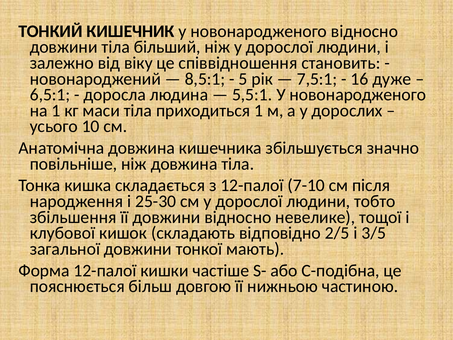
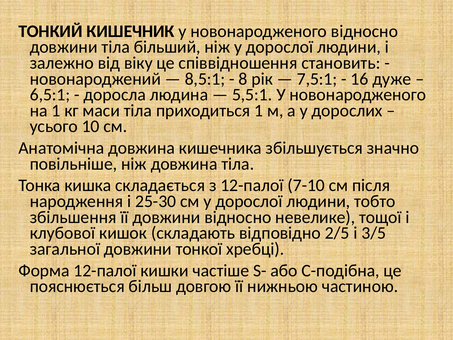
5: 5 -> 8
мають: мають -> хребці
